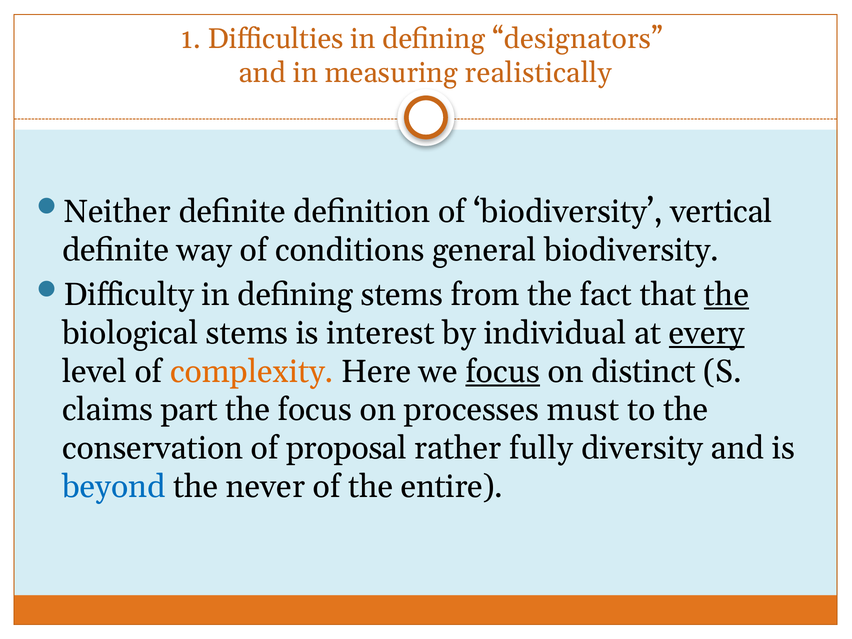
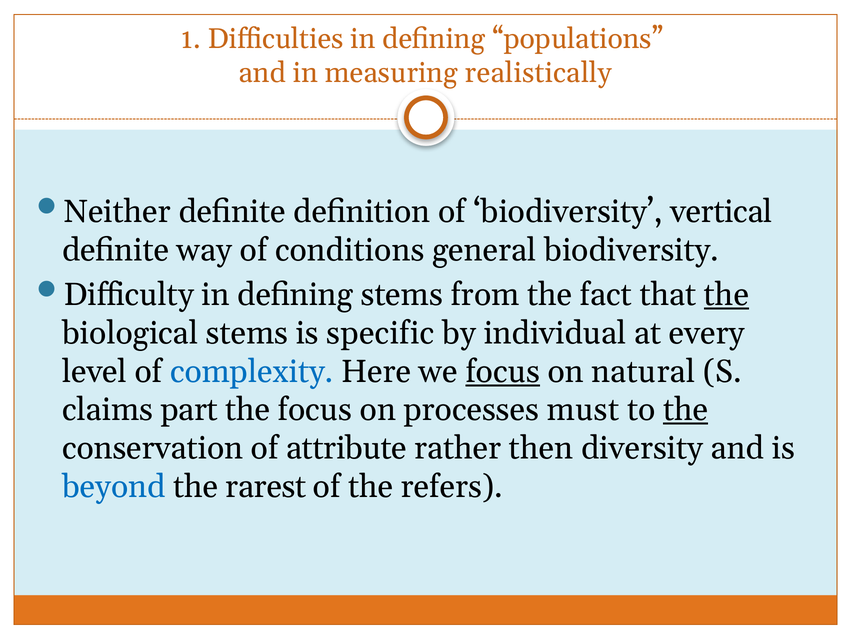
designators: designators -> populations
interest: interest -> specific
every underline: present -> none
complexity colour: orange -> blue
distinct: distinct -> natural
the at (686, 410) underline: none -> present
proposal: proposal -> attribute
fully: fully -> then
never: never -> rarest
entire: entire -> refers
